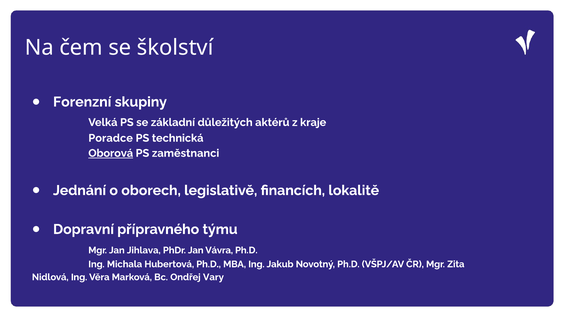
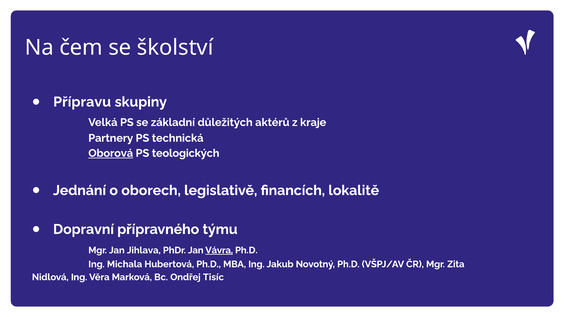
Forenzní: Forenzní -> Přípravu
Poradce: Poradce -> Partnery
zaměstnanci: zaměstnanci -> teologických
Vávra underline: none -> present
Vary: Vary -> Tisíc
